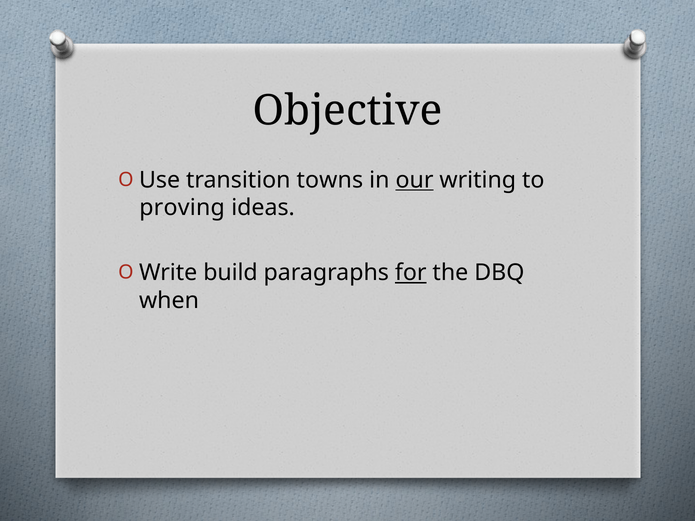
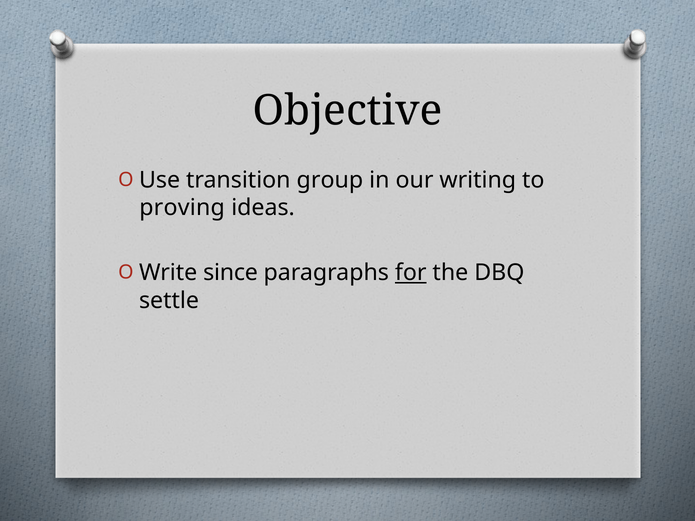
towns: towns -> group
our underline: present -> none
build: build -> since
when: when -> settle
